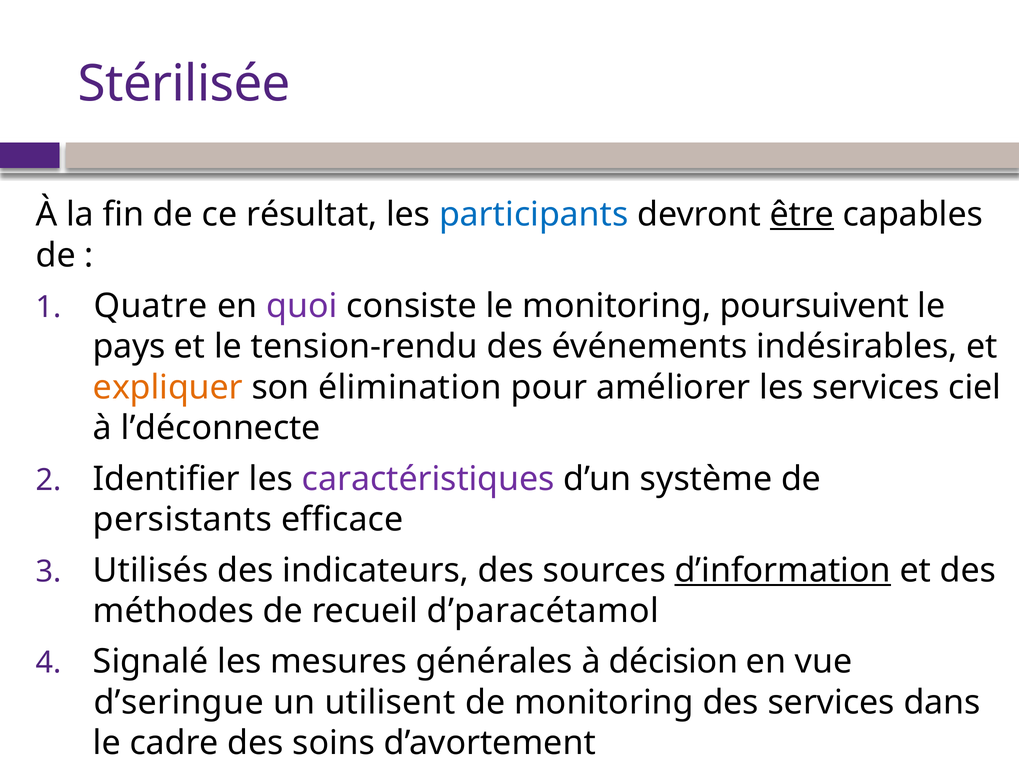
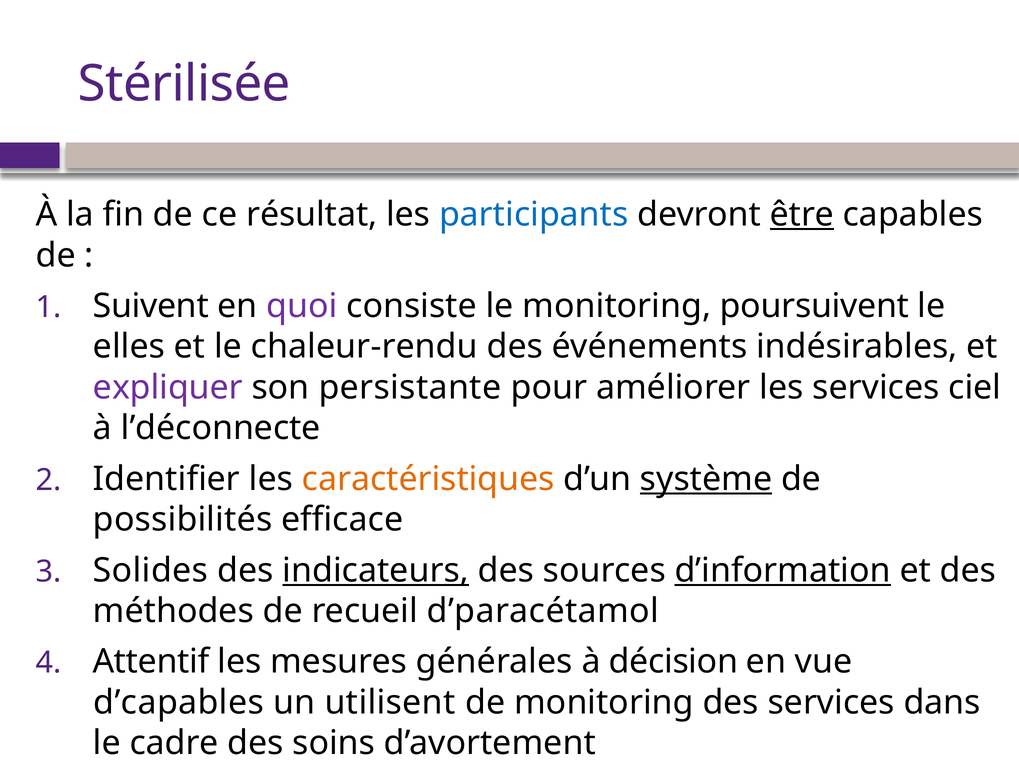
Quatre: Quatre -> Suivent
pays: pays -> elles
tension-rendu: tension-rendu -> chaleur-rendu
expliquer colour: orange -> purple
élimination: élimination -> persistante
caractéristiques colour: purple -> orange
système underline: none -> present
persistants: persistants -> possibilités
Utilisés: Utilisés -> Solides
indicateurs underline: none -> present
Signalé: Signalé -> Attentif
d’seringue: d’seringue -> d’capables
